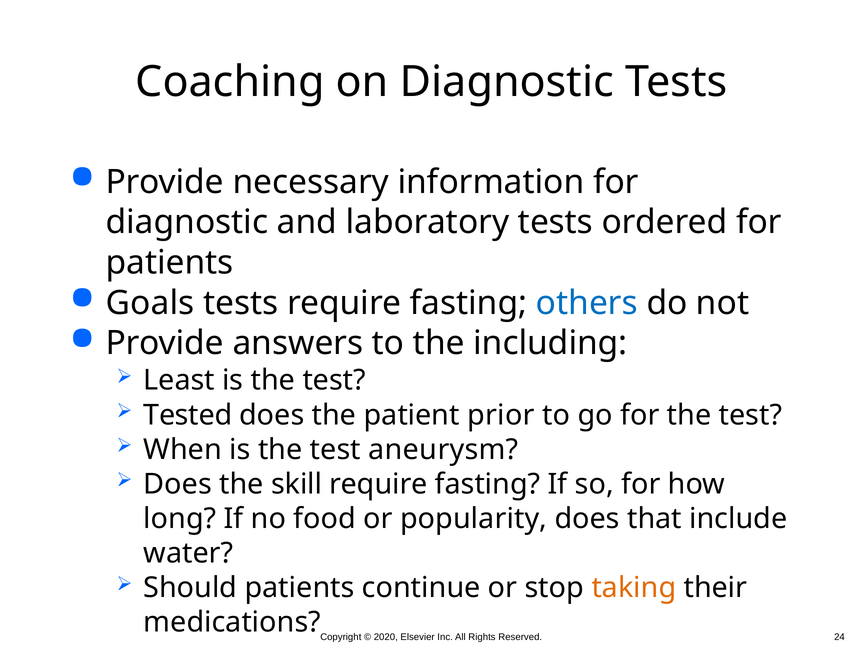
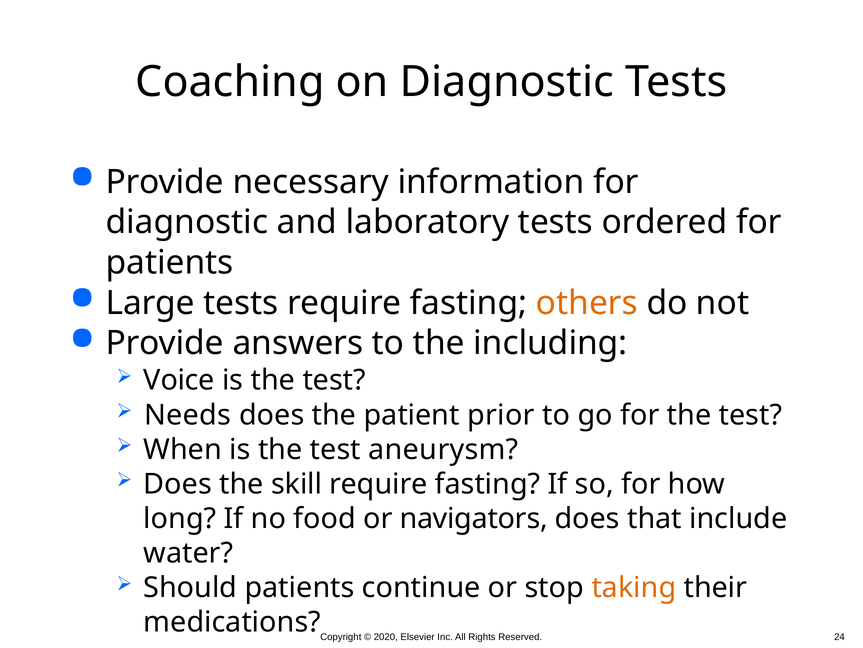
Goals: Goals -> Large
others colour: blue -> orange
Least: Least -> Voice
Tested: Tested -> Needs
popularity: popularity -> navigators
